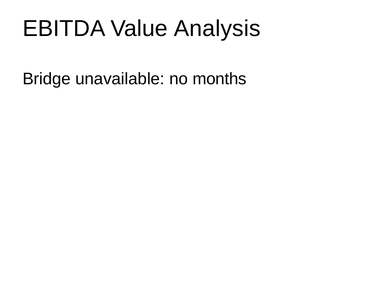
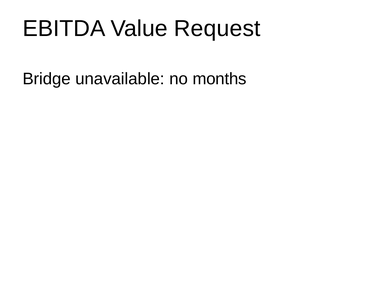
Analysis: Analysis -> Request
